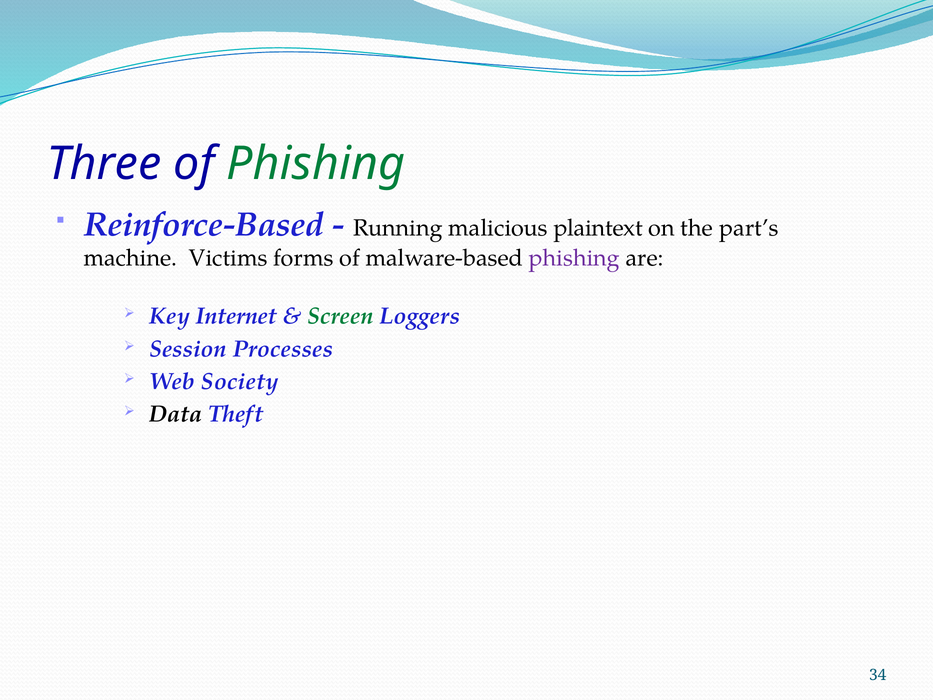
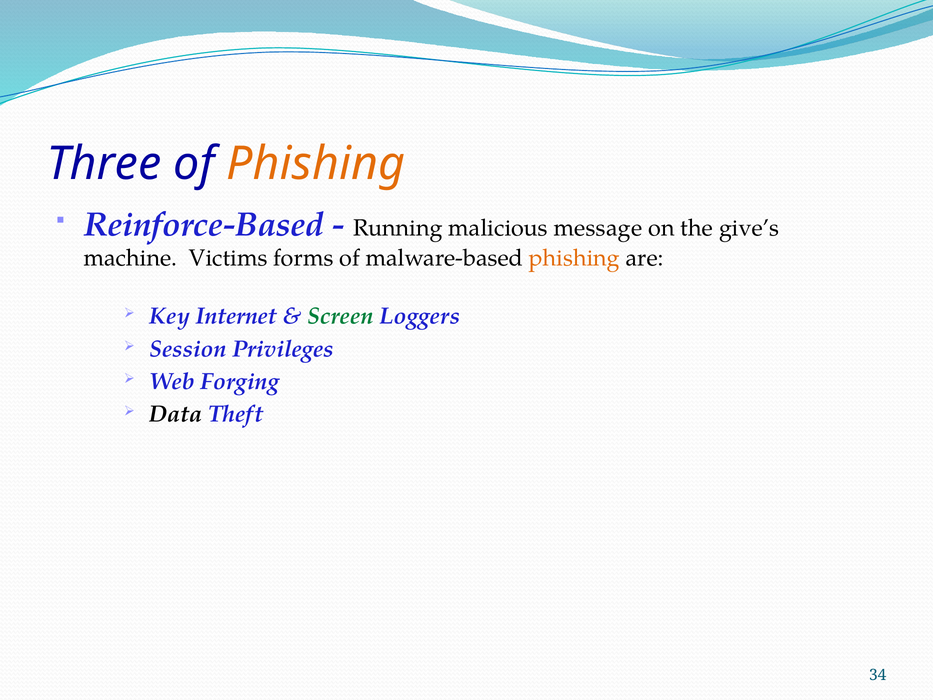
Phishing at (316, 164) colour: green -> orange
plaintext: plaintext -> message
part’s: part’s -> give’s
phishing at (574, 258) colour: purple -> orange
Processes: Processes -> Privileges
Society: Society -> Forging
